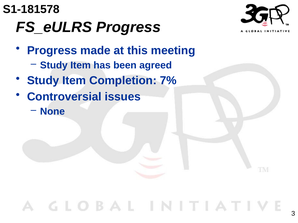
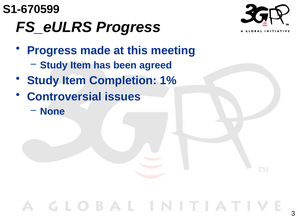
S1-181578: S1-181578 -> S1-670599
7%: 7% -> 1%
